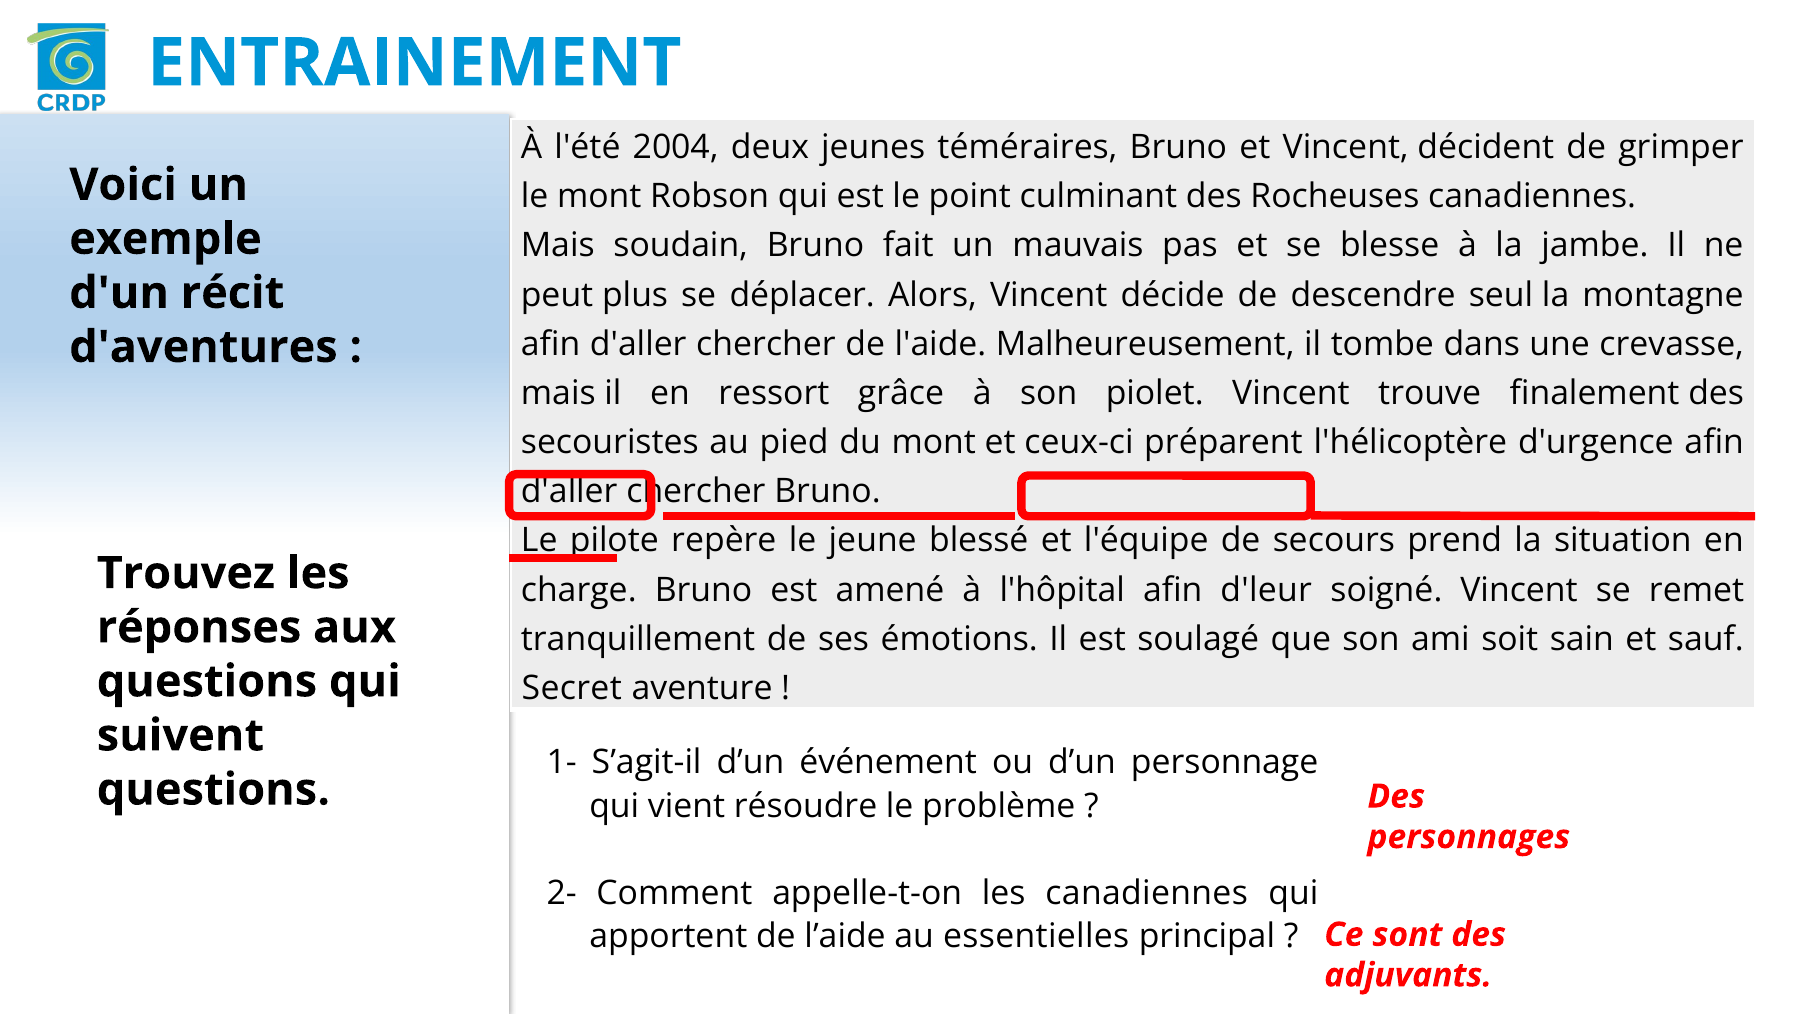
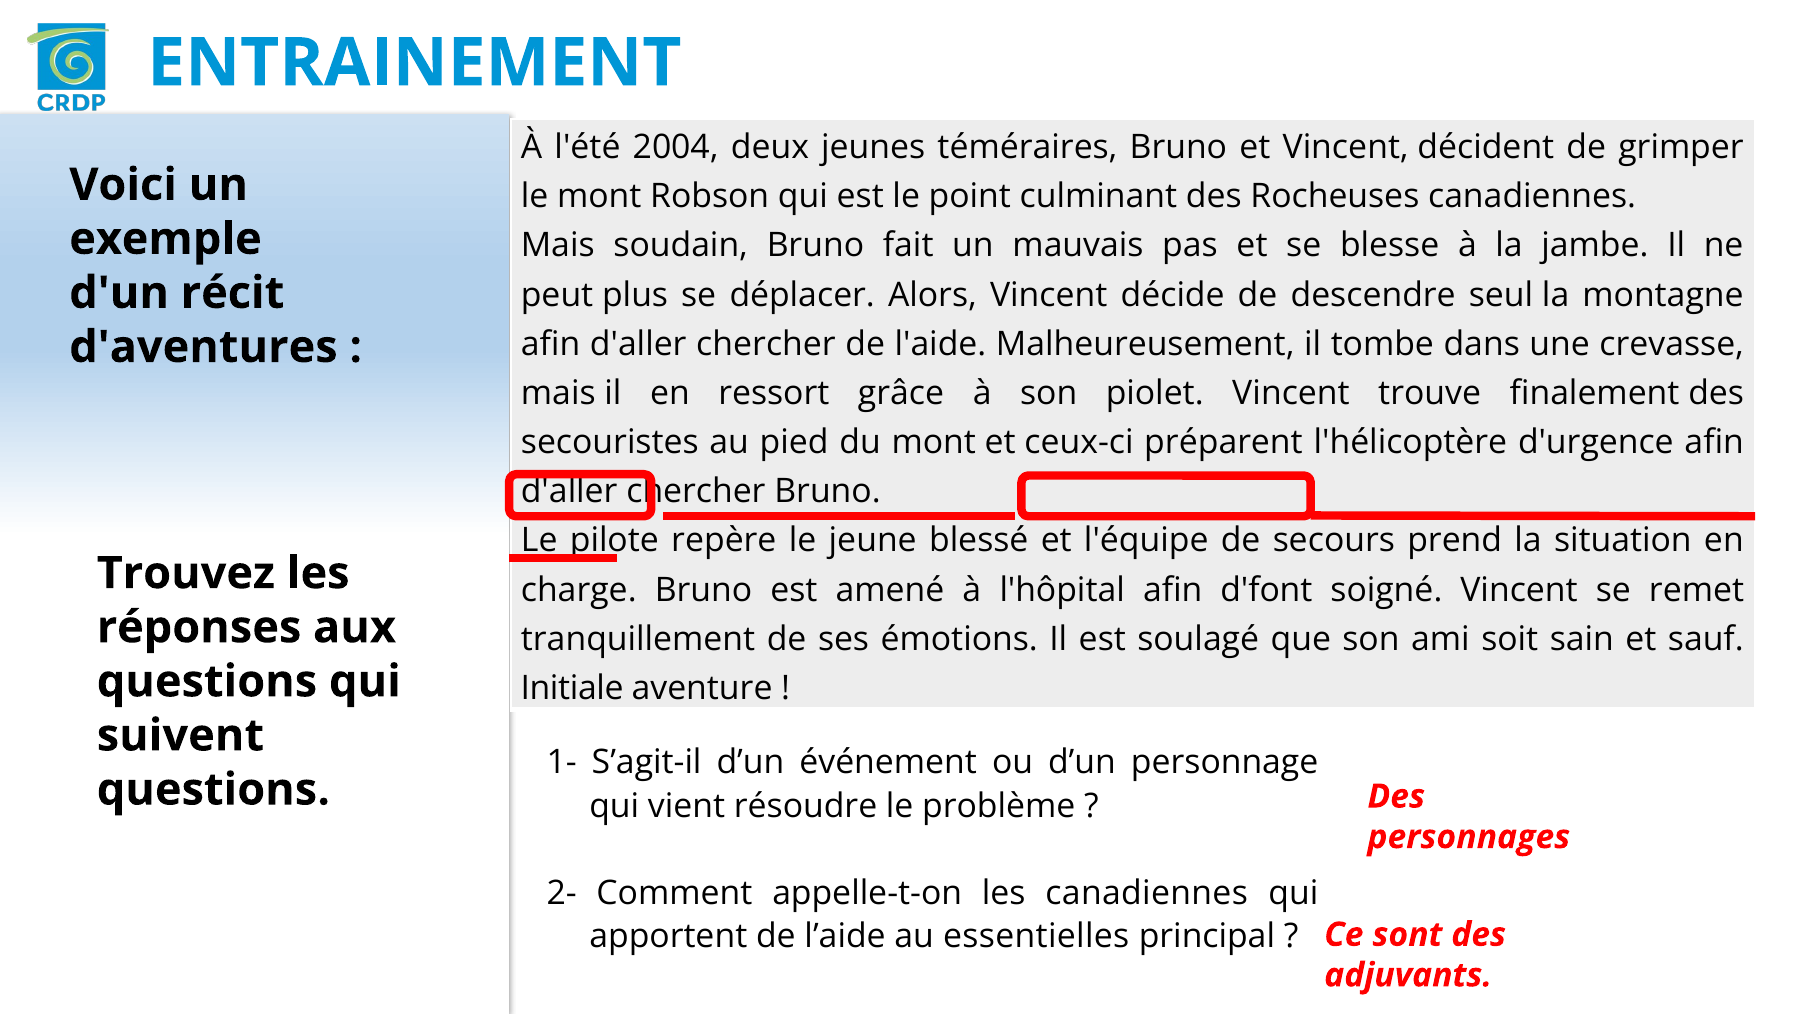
d'leur: d'leur -> d'font
Secret: Secret -> Initiale
